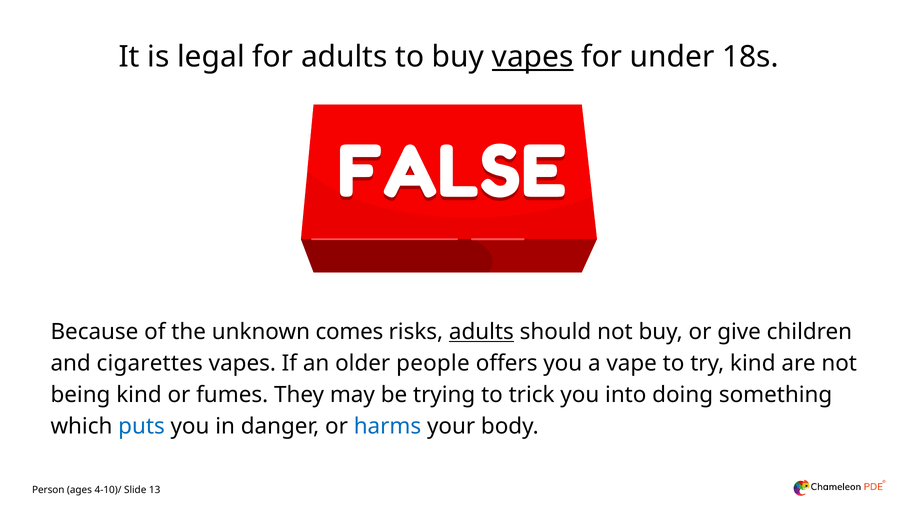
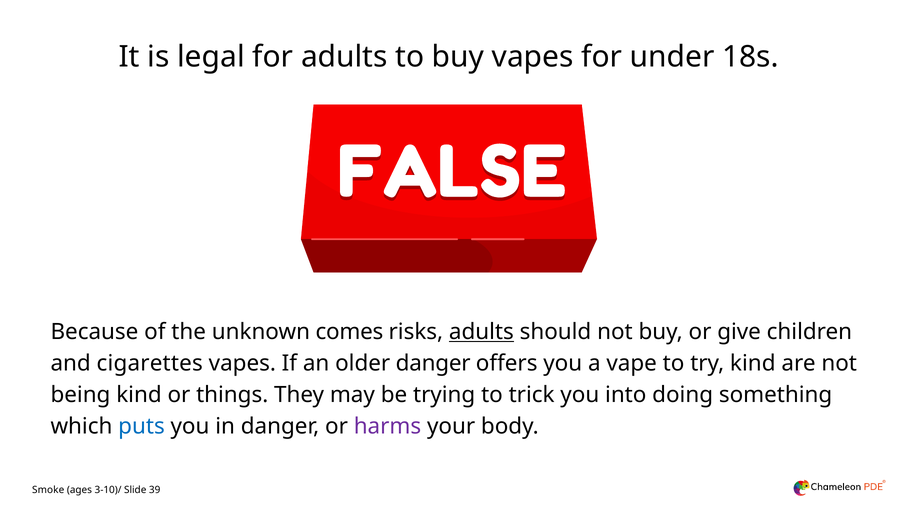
vapes at (533, 57) underline: present -> none
older people: people -> danger
fumes: fumes -> things
harms colour: blue -> purple
Person: Person -> Smoke
4-10)/: 4-10)/ -> 3-10)/
13: 13 -> 39
